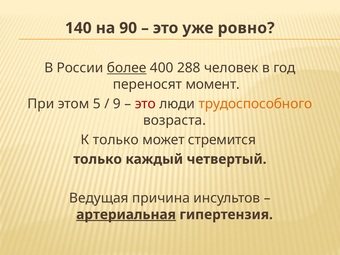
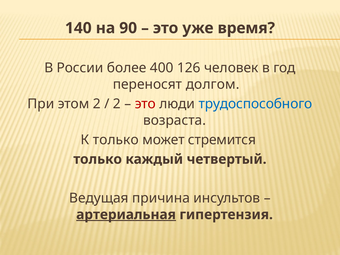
ровно: ровно -> время
более underline: present -> none
288: 288 -> 126
момент: момент -> долгом
этом 5: 5 -> 2
9 at (117, 104): 9 -> 2
трудоспособного colour: orange -> blue
